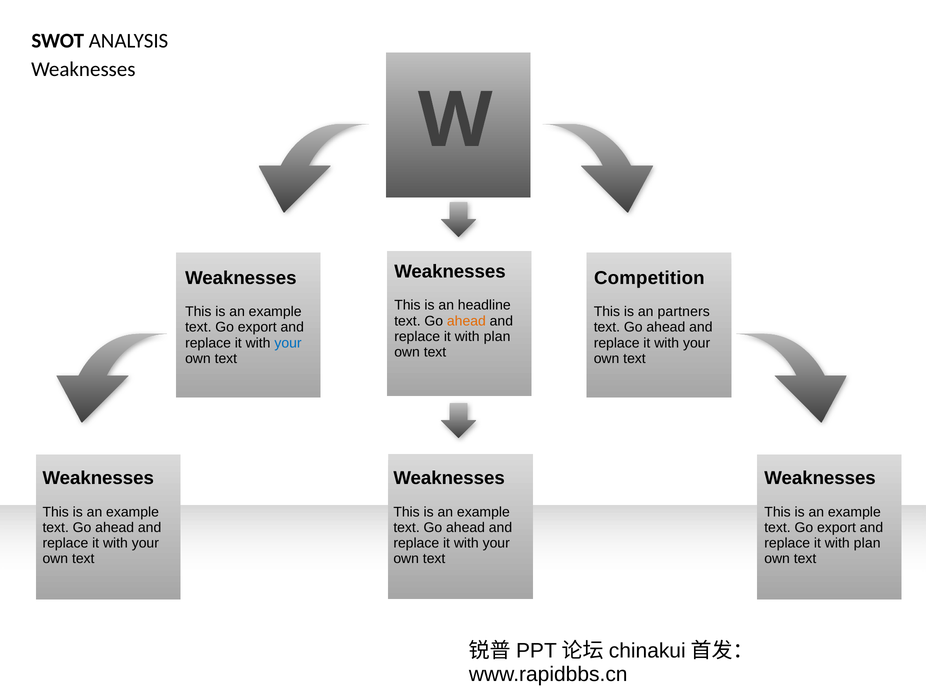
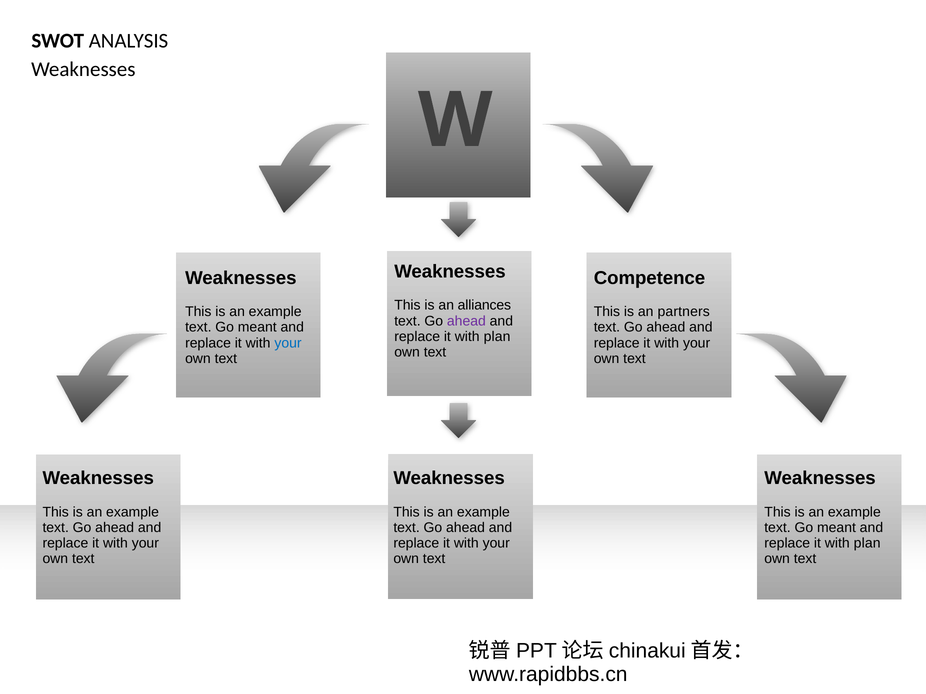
Competition: Competition -> Competence
headline: headline -> alliances
ahead at (466, 321) colour: orange -> purple
export at (257, 328): export -> meant
export at (836, 528): export -> meant
